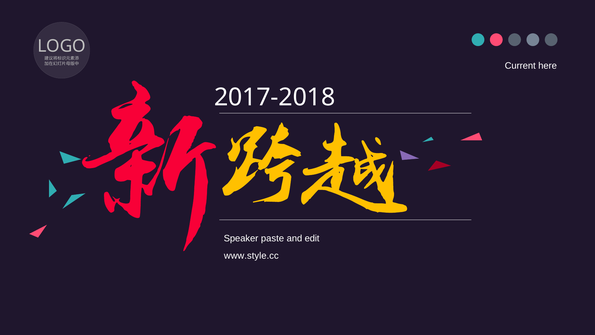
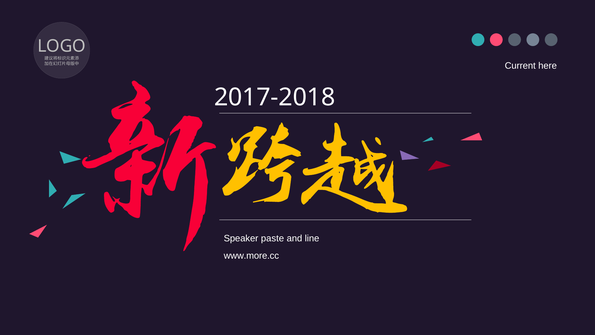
edit: edit -> line
www.style.cc: www.style.cc -> www.more.cc
